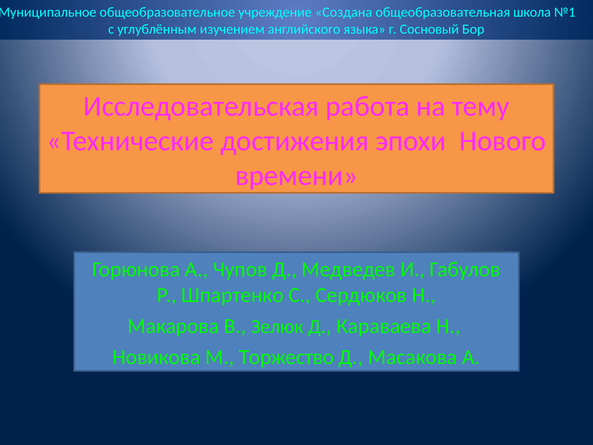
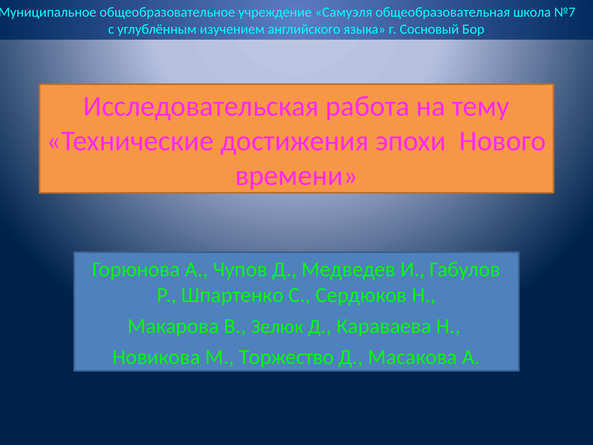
Создана: Создана -> Самуэля
№1: №1 -> №7
